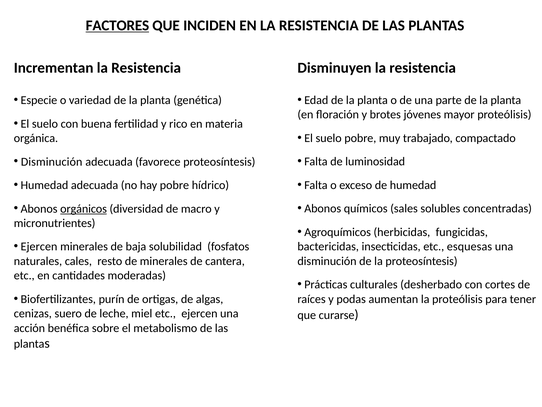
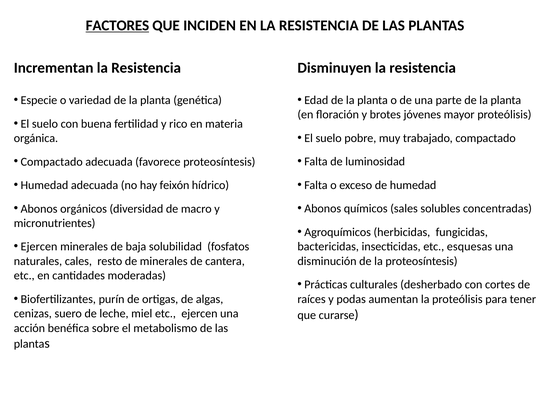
Disminución at (52, 162): Disminución -> Compactado
hay pobre: pobre -> feixón
orgánicos underline: present -> none
